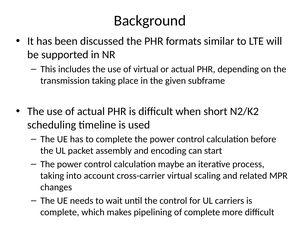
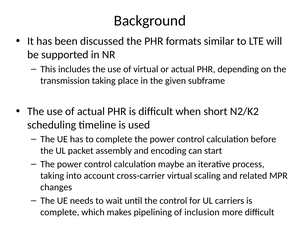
of complete: complete -> inclusion
